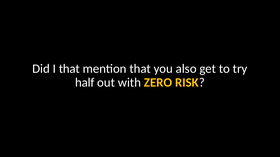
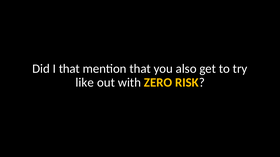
half: half -> like
